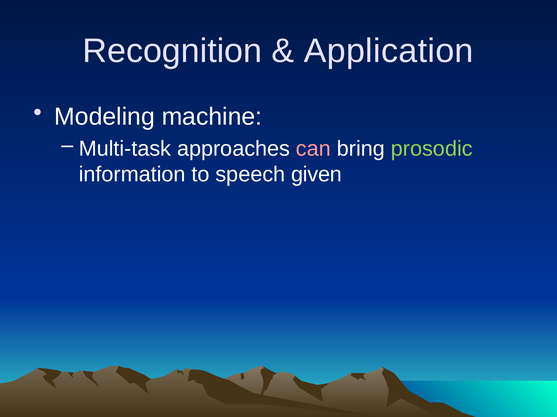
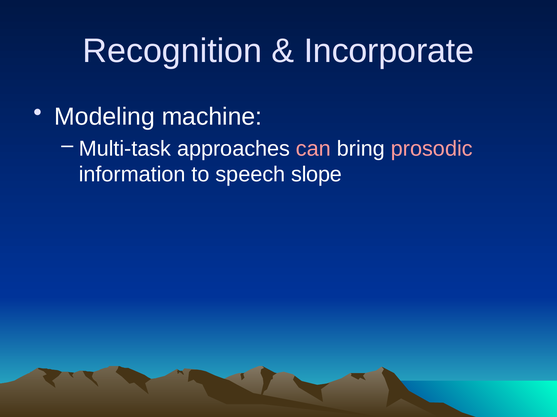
Application: Application -> Incorporate
prosodic colour: light green -> pink
given: given -> slope
